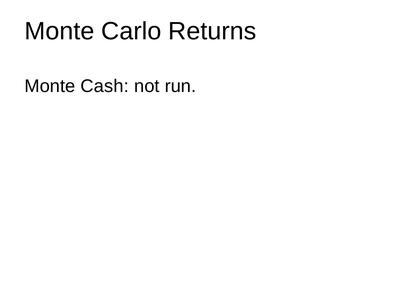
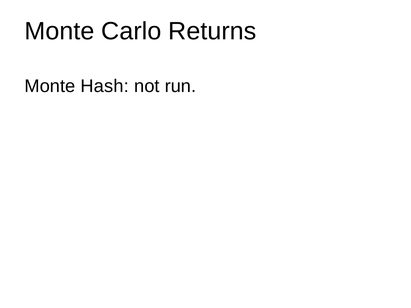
Cash: Cash -> Hash
